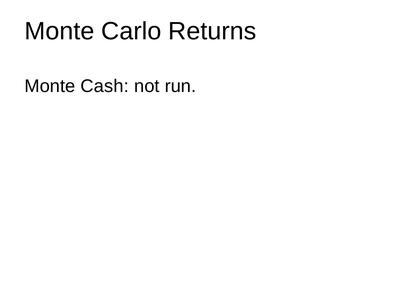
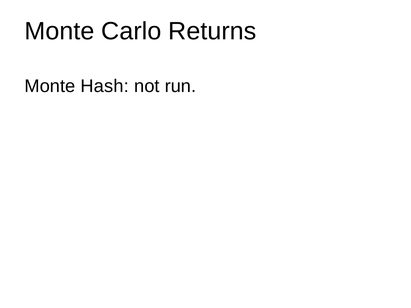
Cash: Cash -> Hash
